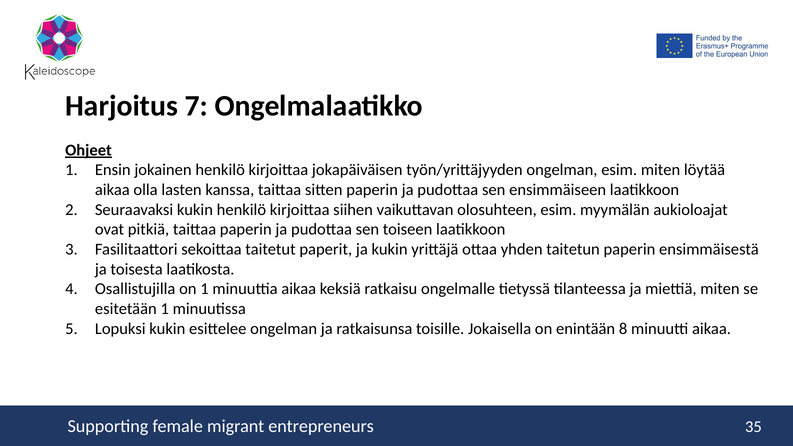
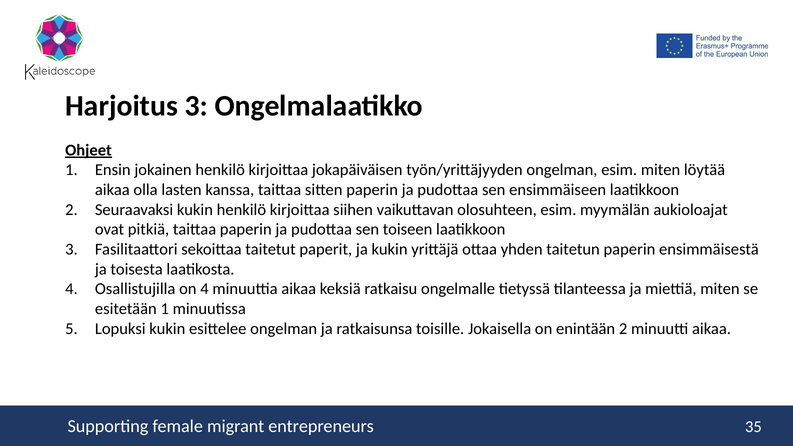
Harjoitus 7: 7 -> 3
on 1: 1 -> 4
enintään 8: 8 -> 2
